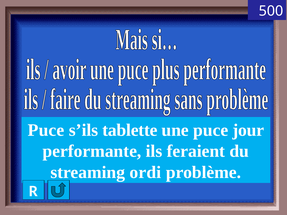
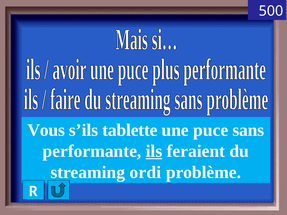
Puce at (46, 130): Puce -> Vous
jour: jour -> sans
ils underline: none -> present
